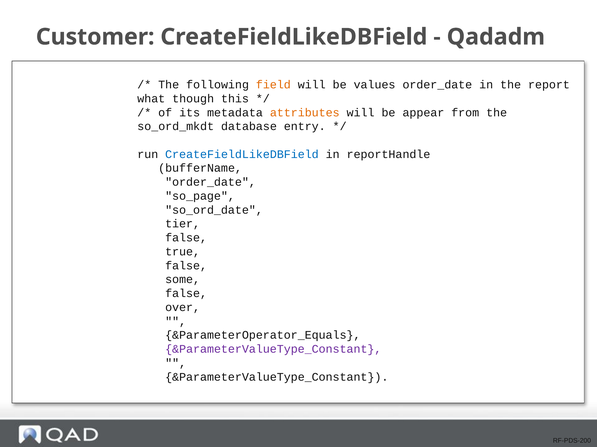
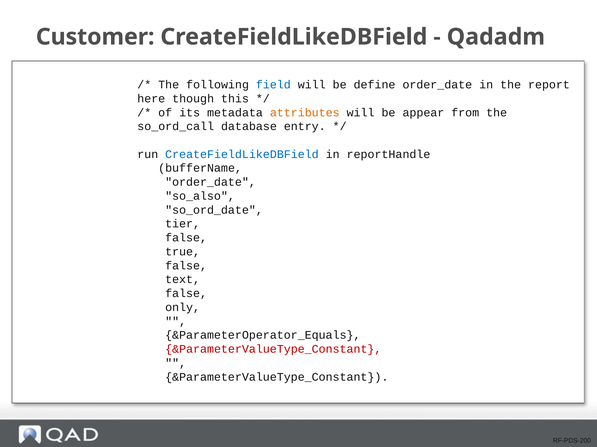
field colour: orange -> blue
values: values -> define
what: what -> here
so_ord_mkdt: so_ord_mkdt -> so_ord_call
so_page: so_page -> so_also
some: some -> text
over: over -> only
&ParameterValueType_Constant at (273, 350) colour: purple -> red
